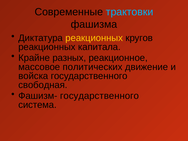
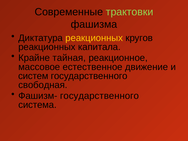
трактовки colour: light blue -> light green
разных: разных -> тайная
политических: политических -> естественное
войска: войска -> систем
